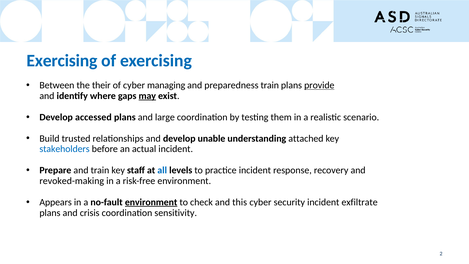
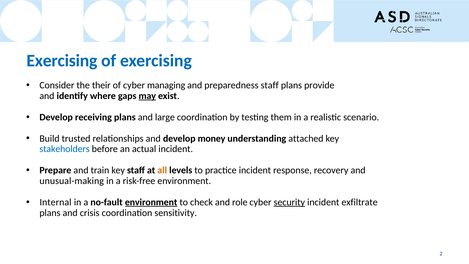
Between: Between -> Consider
preparedness train: train -> staff
provide underline: present -> none
accessed: accessed -> receiving
unable: unable -> money
all colour: blue -> orange
revoked-making: revoked-making -> unusual-making
Appears: Appears -> Internal
this: this -> role
security underline: none -> present
